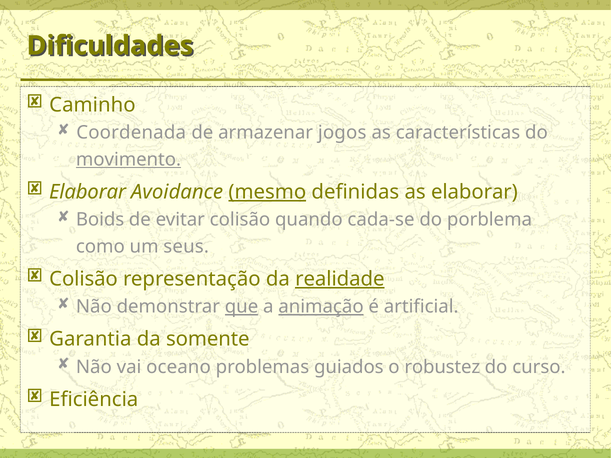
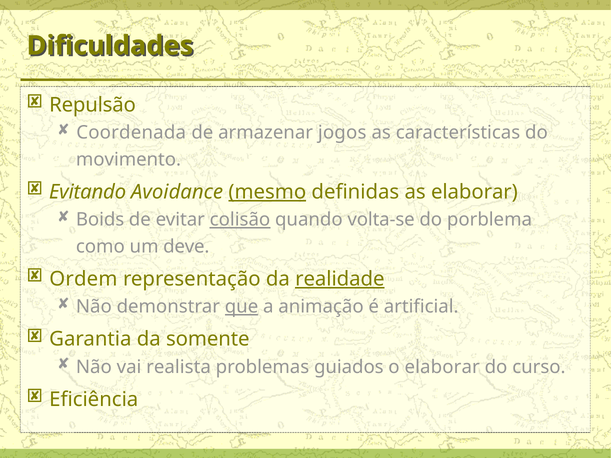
Caminho: Caminho -> Repulsão
movimento underline: present -> none
Elaborar at (88, 192): Elaborar -> Evitando
colisão at (240, 220) underline: none -> present
cada-se: cada-se -> volta-se
seus: seus -> deve
Colisão at (84, 279): Colisão -> Ordem
animação underline: present -> none
oceano: oceano -> realista
o robustez: robustez -> elaborar
